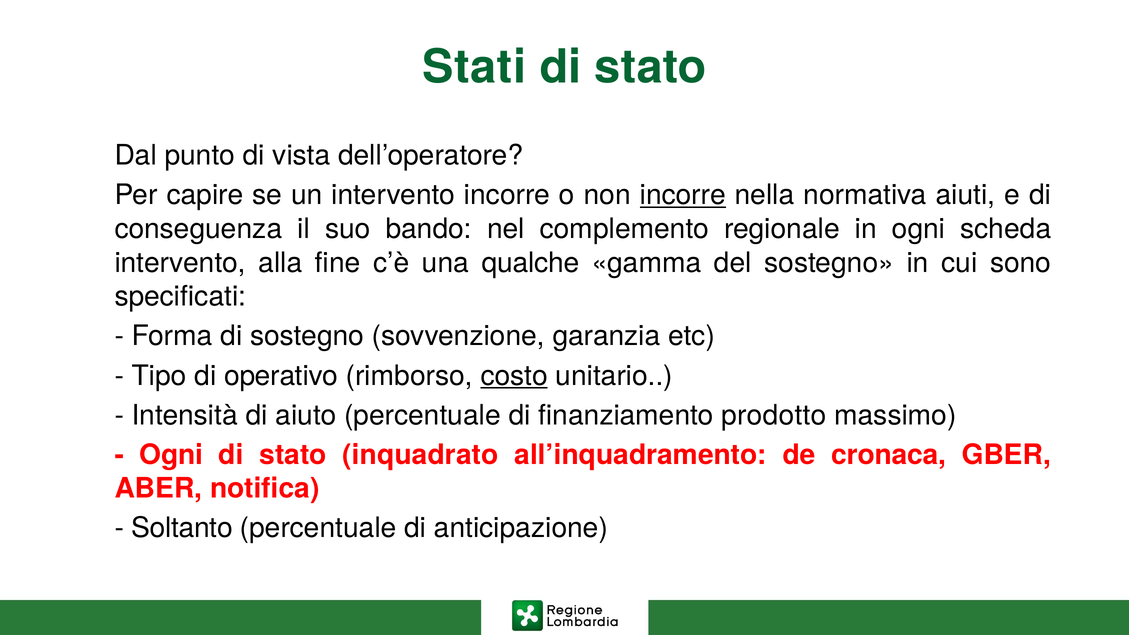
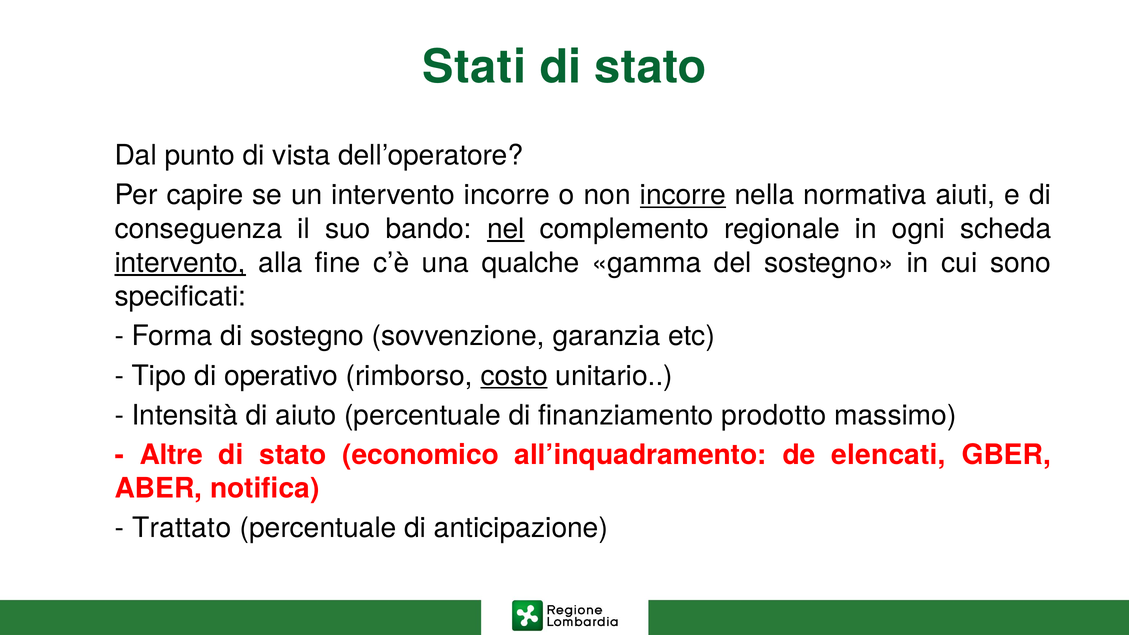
nel underline: none -> present
intervento at (180, 263) underline: none -> present
Ogni at (171, 455): Ogni -> Altre
inquadrato: inquadrato -> economico
cronaca: cronaca -> elencati
Soltanto: Soltanto -> Trattato
